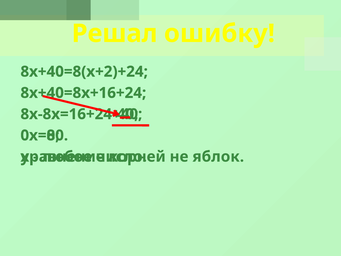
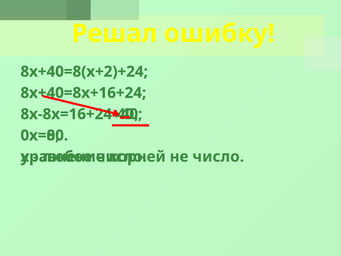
не яблок: яблок -> число
